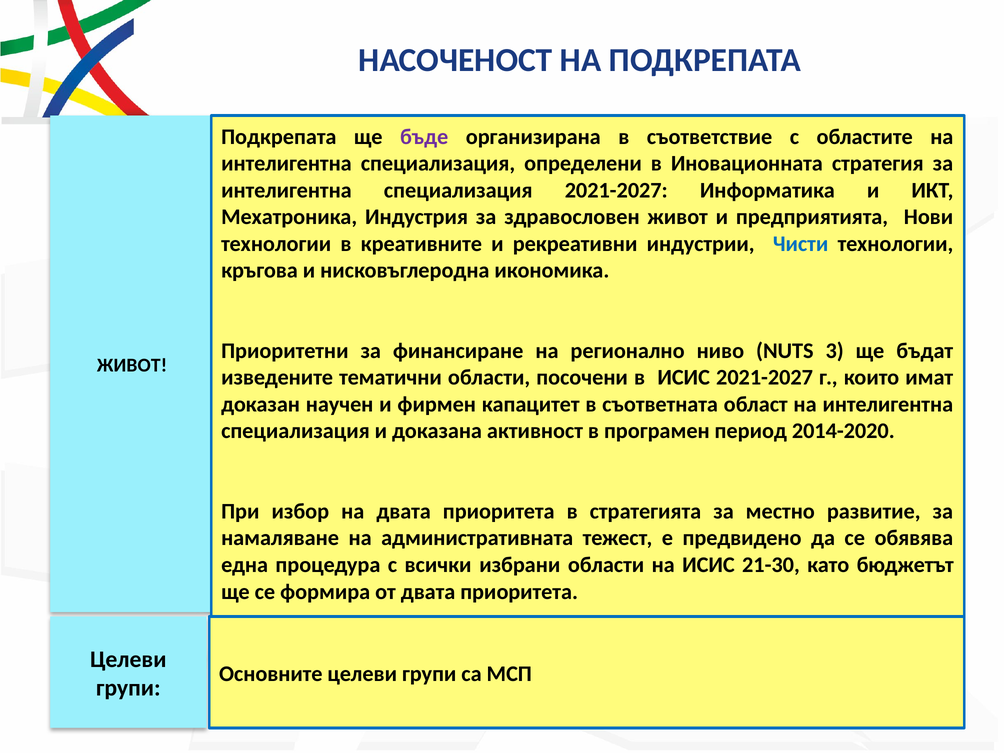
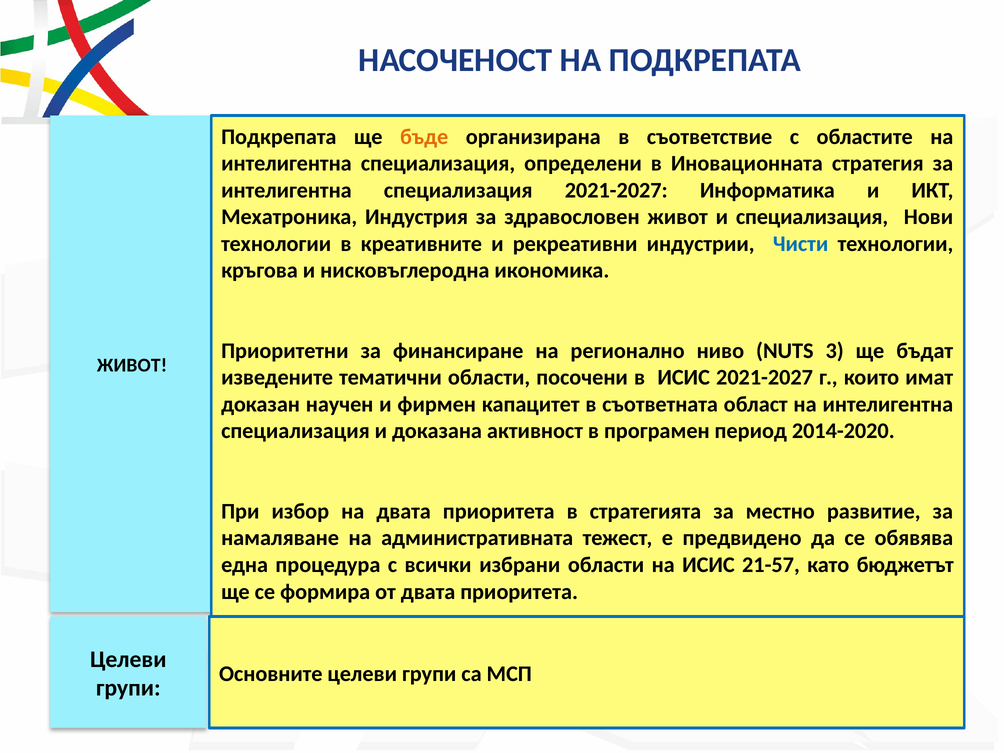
бъде colour: purple -> orange
и предприятията: предприятията -> специализация
21-30: 21-30 -> 21-57
